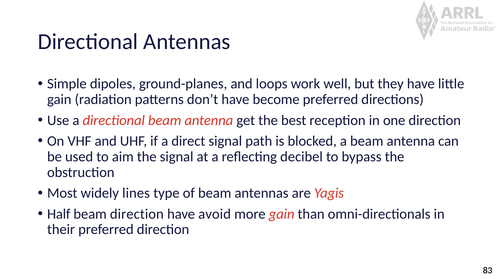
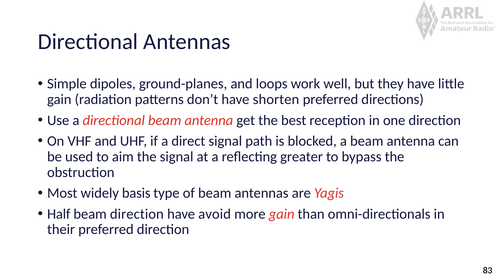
become: become -> shorten
decibel: decibel -> greater
lines: lines -> basis
